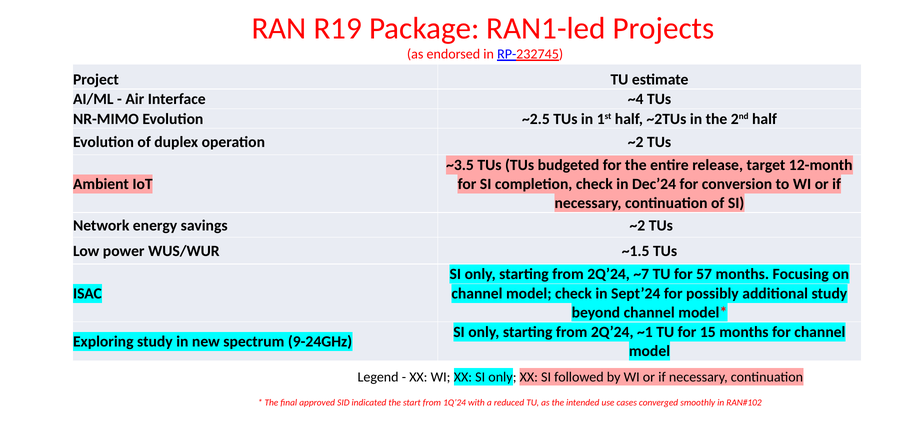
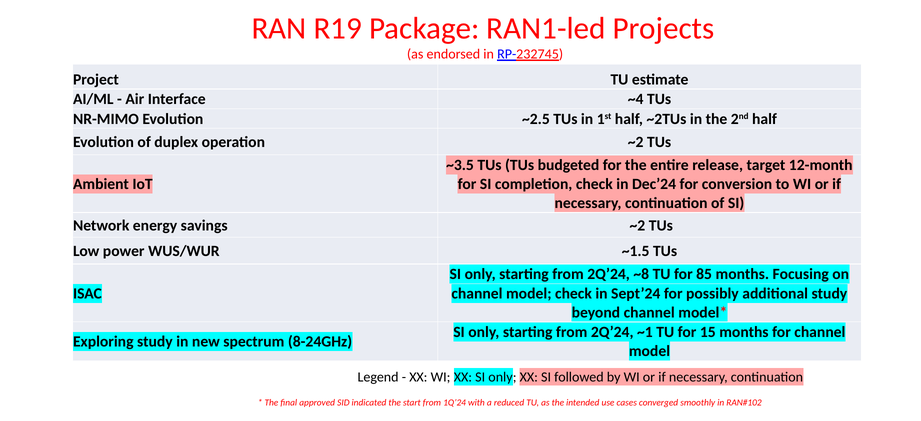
~7: ~7 -> ~8
57: 57 -> 85
9-24GHz: 9-24GHz -> 8-24GHz
